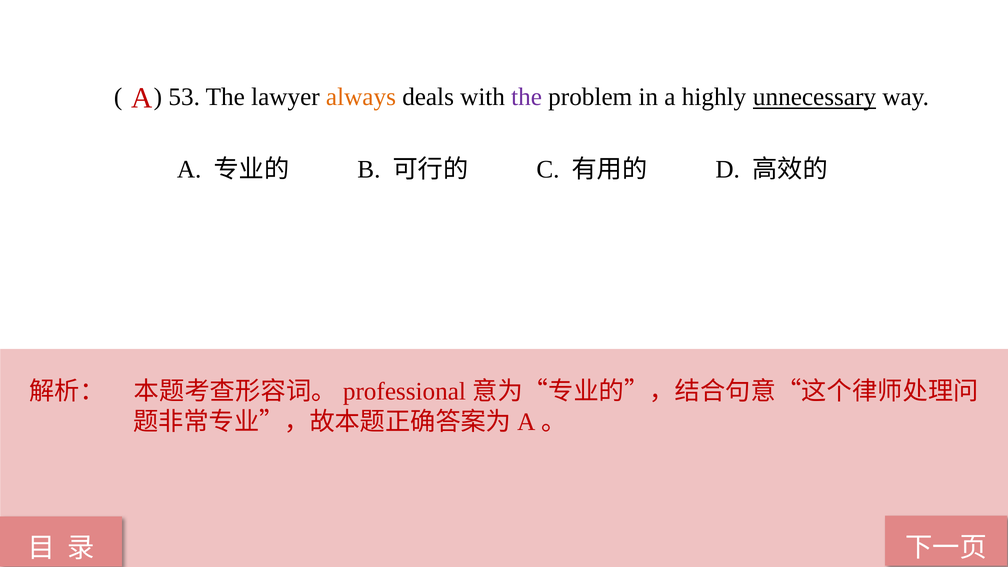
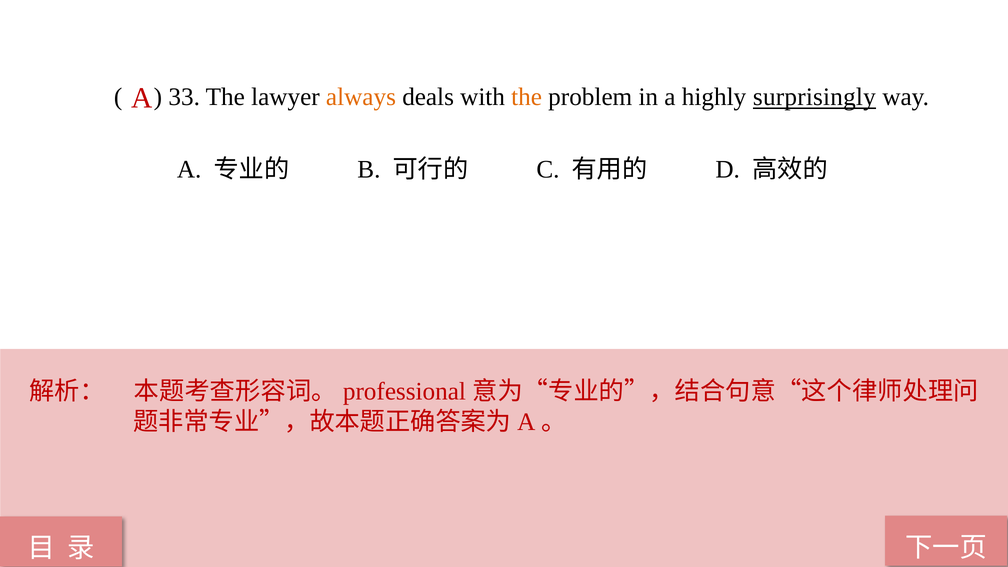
53: 53 -> 33
the at (527, 97) colour: purple -> orange
unnecessary: unnecessary -> surprisingly
